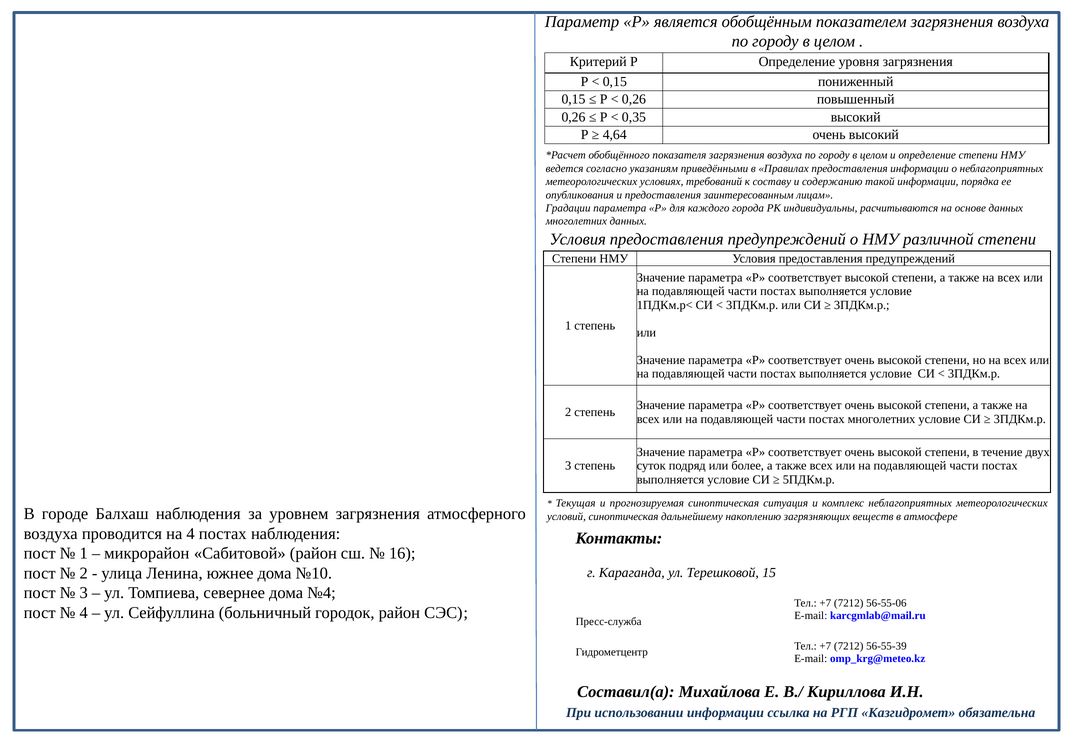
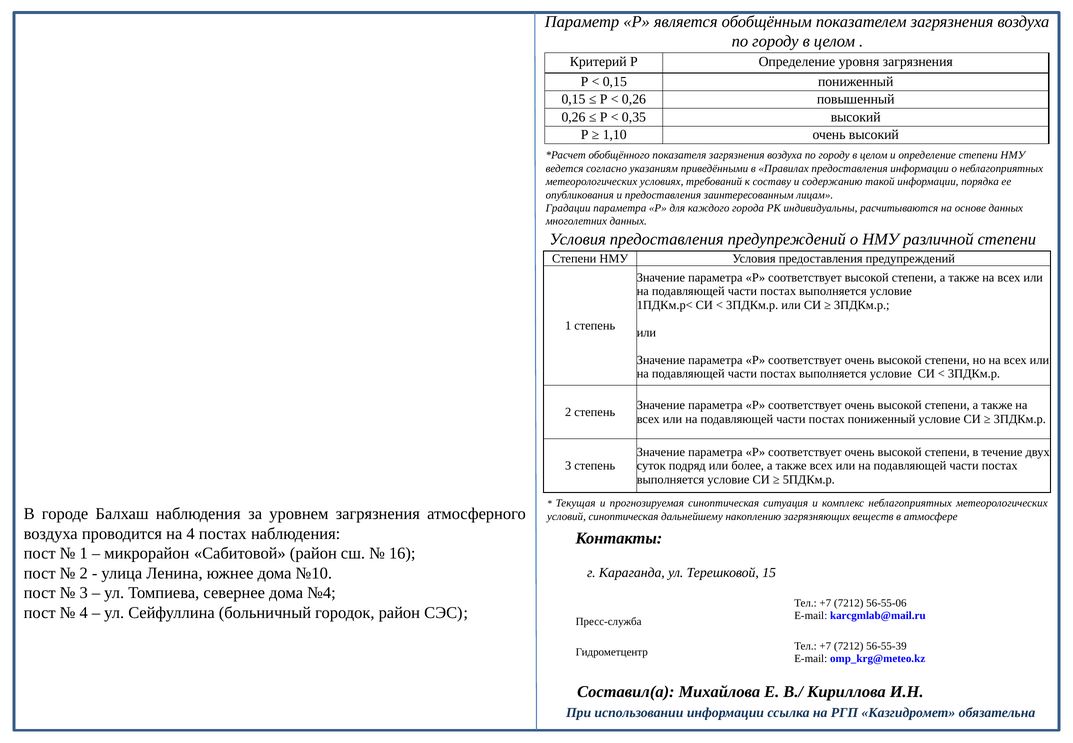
4,64: 4,64 -> 1,10
постах многолетних: многолетних -> пониженный
